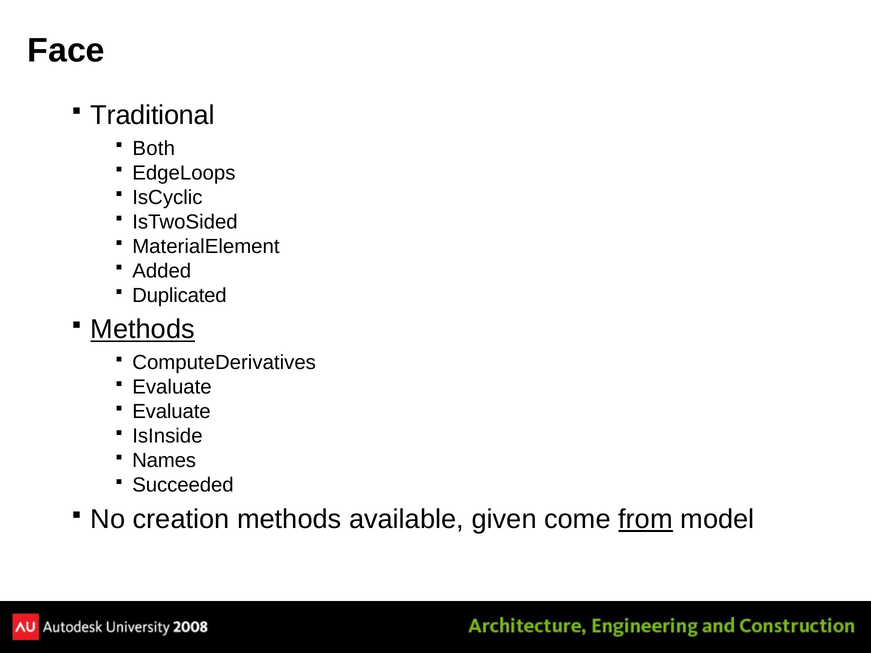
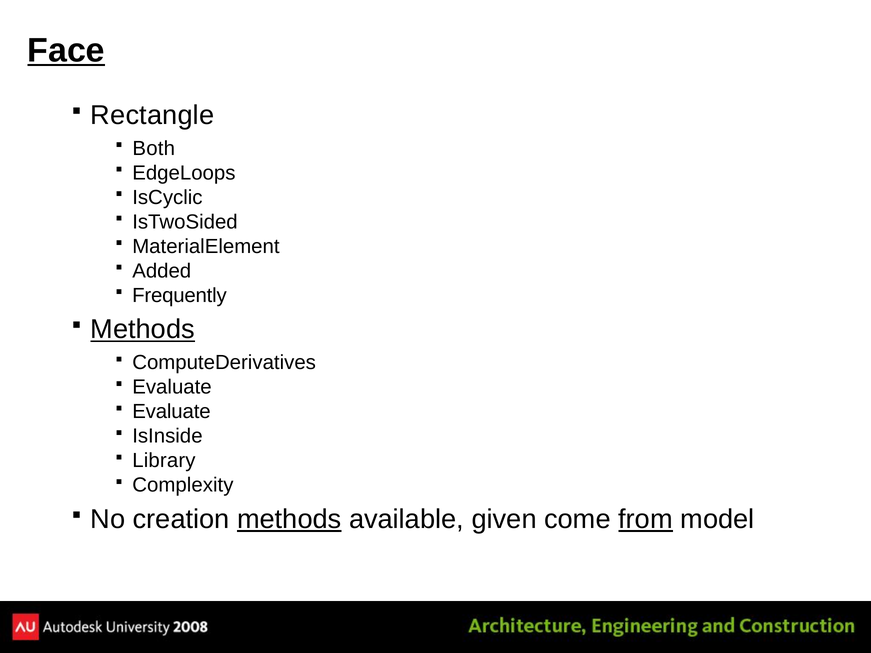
Face underline: none -> present
Traditional: Traditional -> Rectangle
Duplicated: Duplicated -> Frequently
Names: Names -> Library
Succeeded: Succeeded -> Complexity
methods at (289, 519) underline: none -> present
